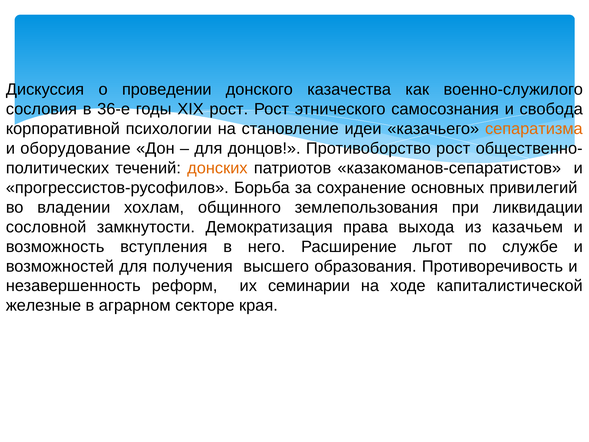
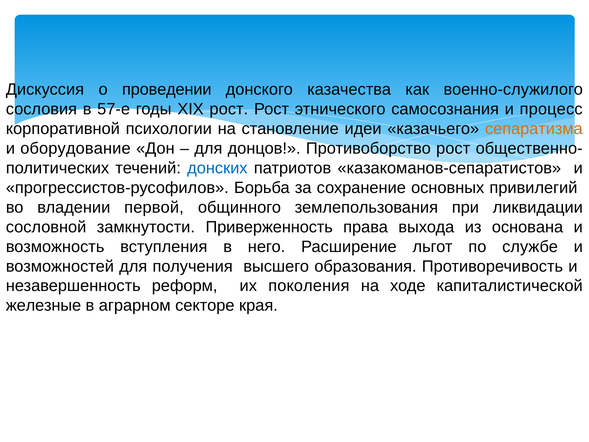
36-е: 36-е -> 57-е
свобода: свобода -> процесс
донских colour: orange -> blue
хохлам: хохлам -> первой
Демократизация: Демократизация -> Приверженность
казачьем: казачьем -> основана
семинарии: семинарии -> поколения
